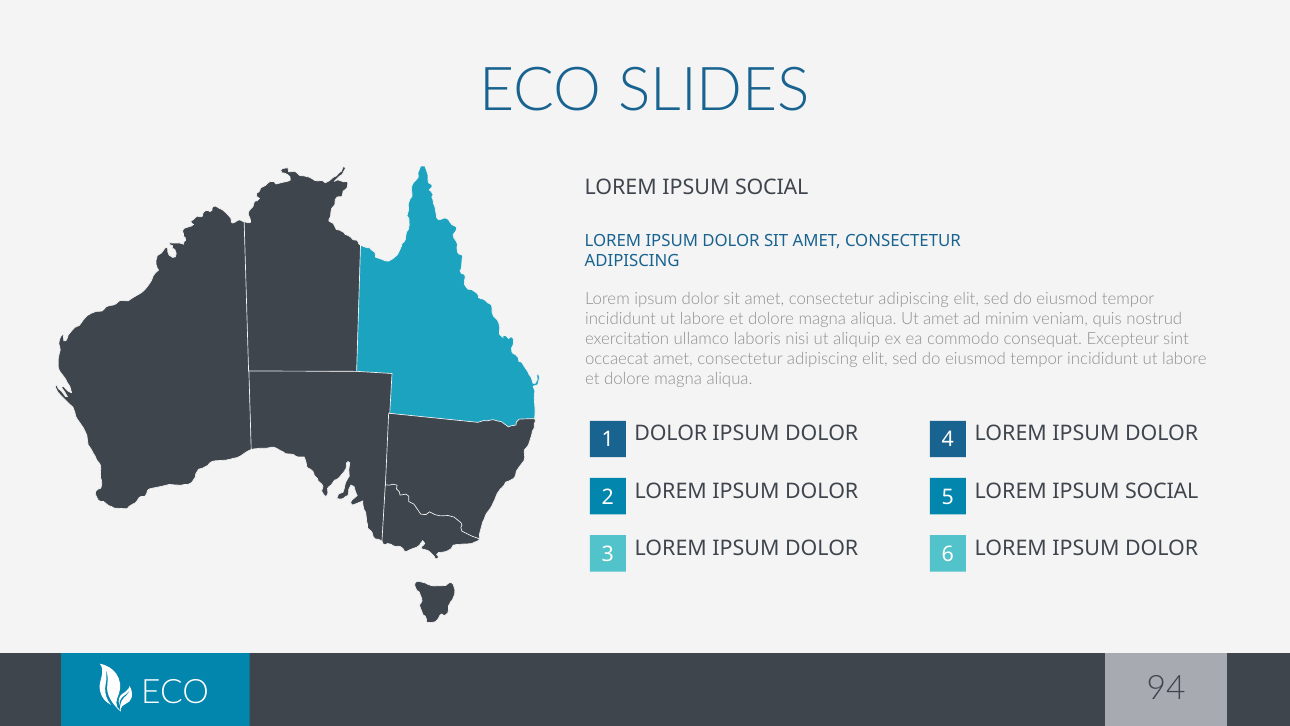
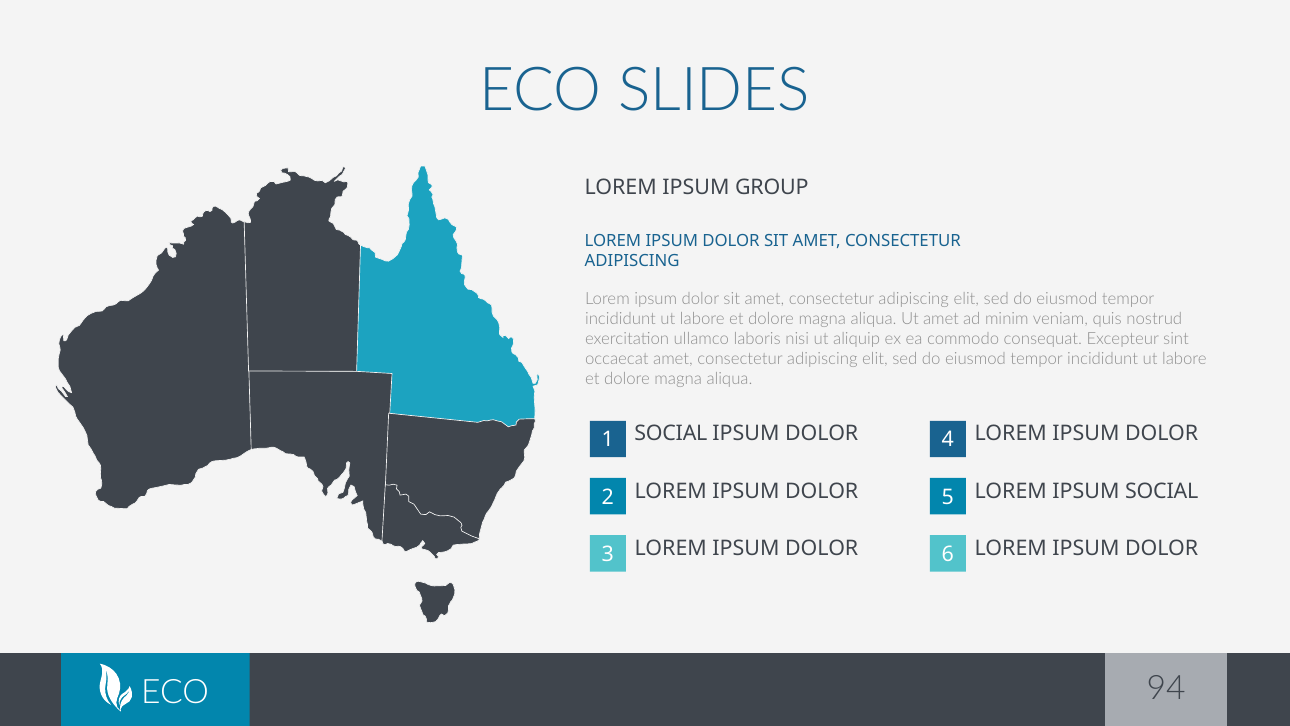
SOCIAL at (772, 187): SOCIAL -> GROUP
DOLOR at (671, 434): DOLOR -> SOCIAL
